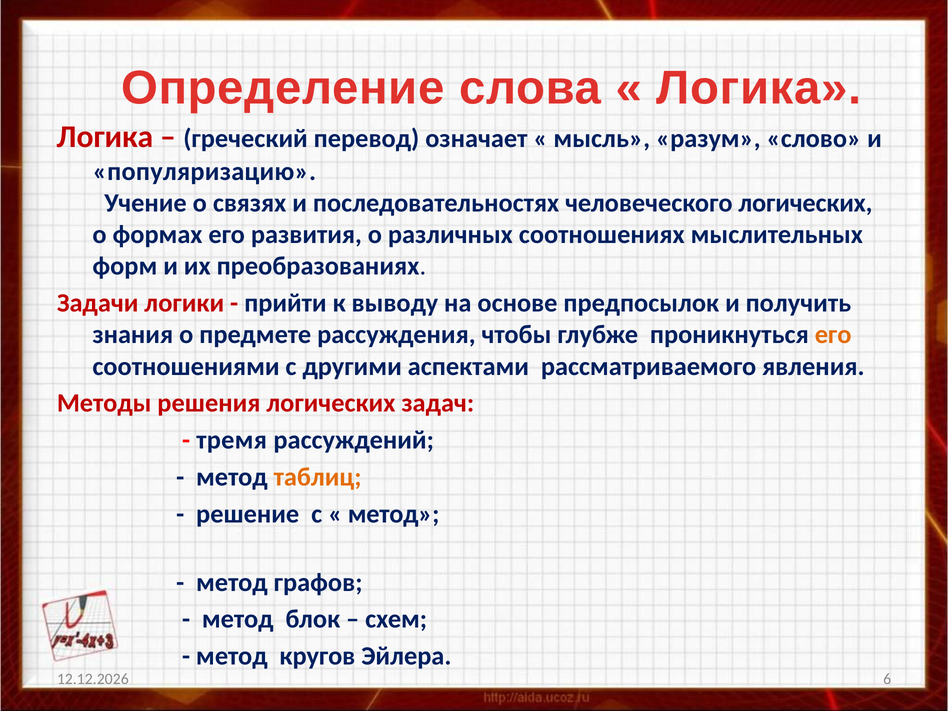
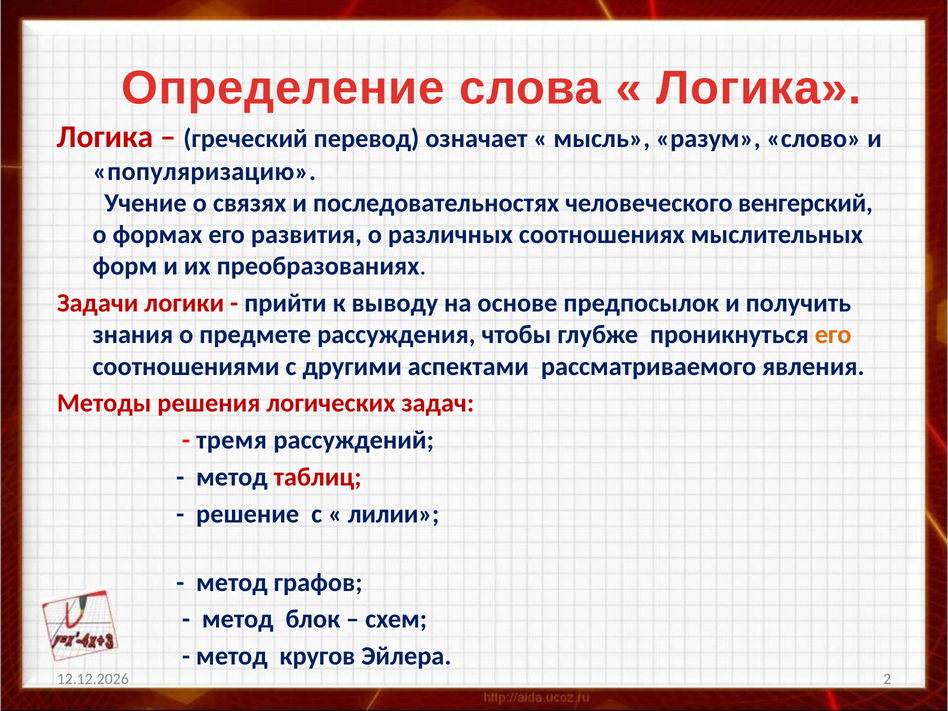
человеческого логических: логических -> венгерский
таблиц colour: orange -> red
метод at (394, 514): метод -> лилии
6: 6 -> 2
